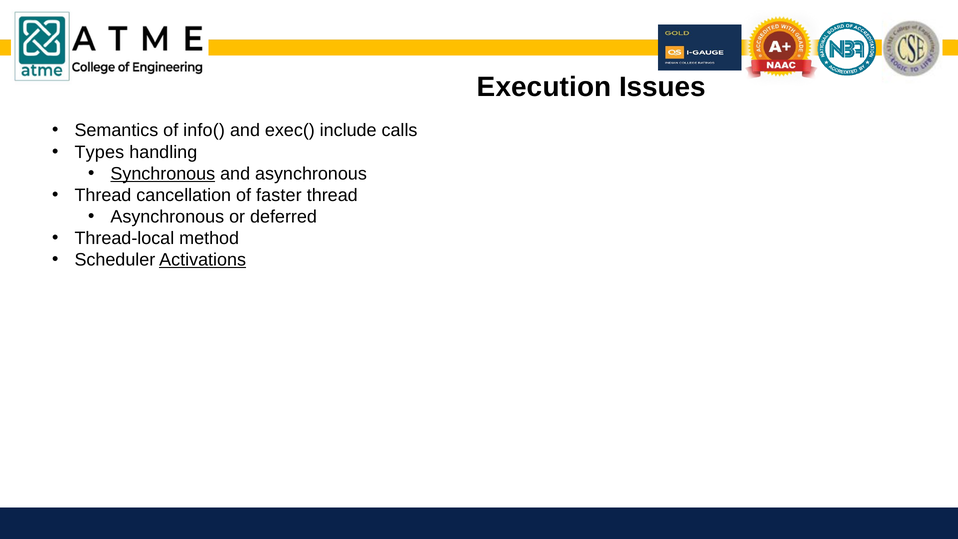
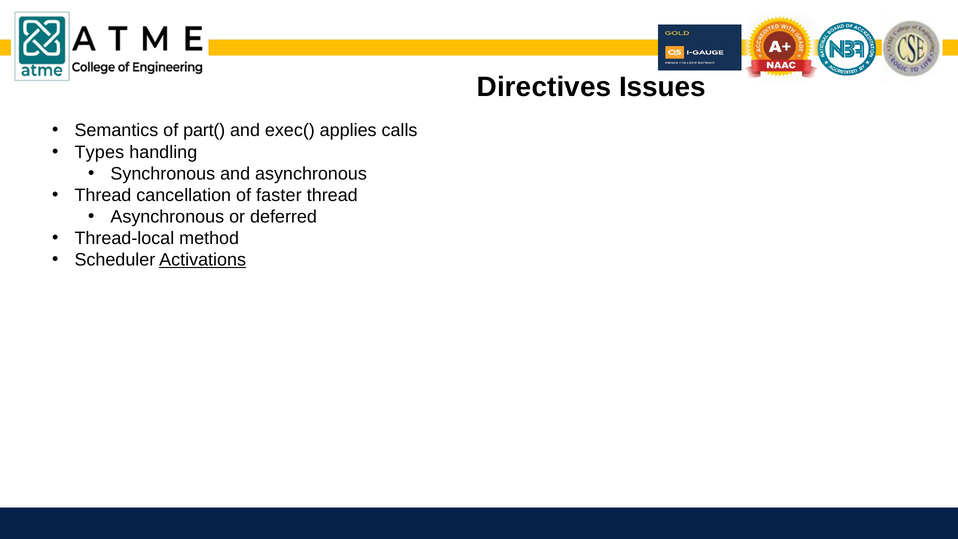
Execution: Execution -> Directives
info(: info( -> part(
include: include -> applies
Synchronous underline: present -> none
